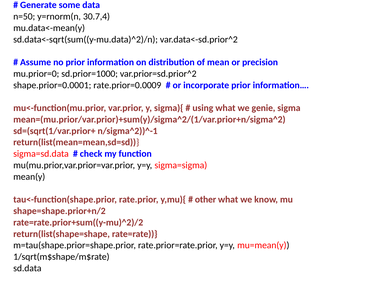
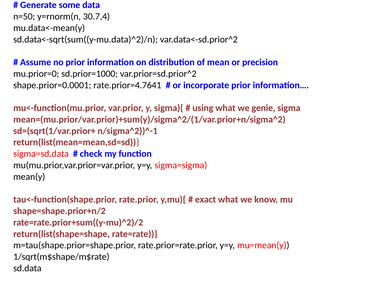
rate.prior=0.0009: rate.prior=0.0009 -> rate.prior=4.7641
other: other -> exact
